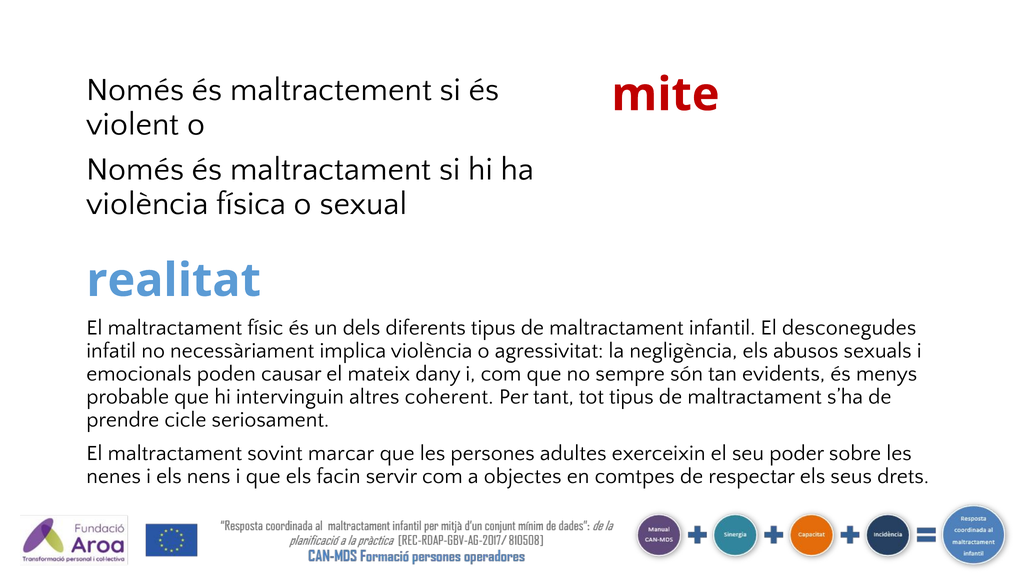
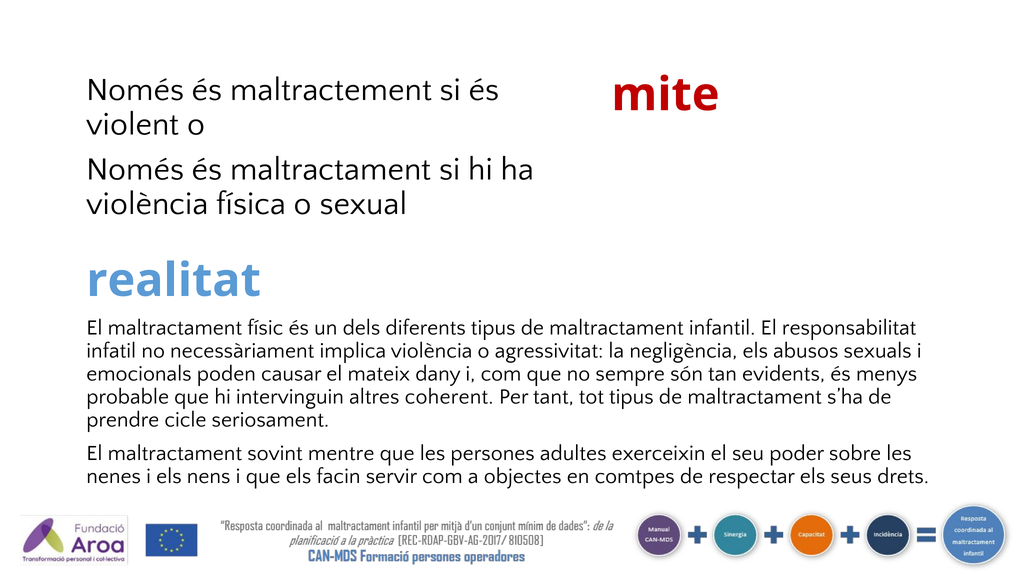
desconegudes: desconegudes -> responsabilitat
marcar: marcar -> mentre
